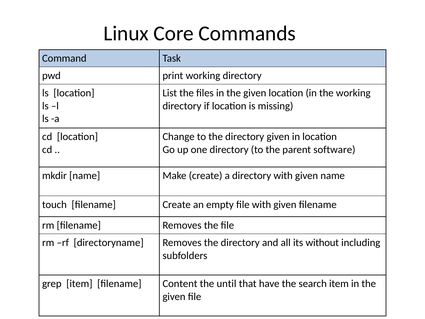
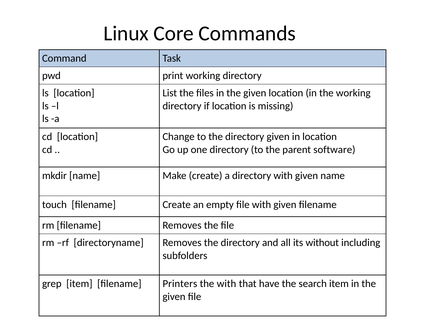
Content: Content -> Printers
the until: until -> with
